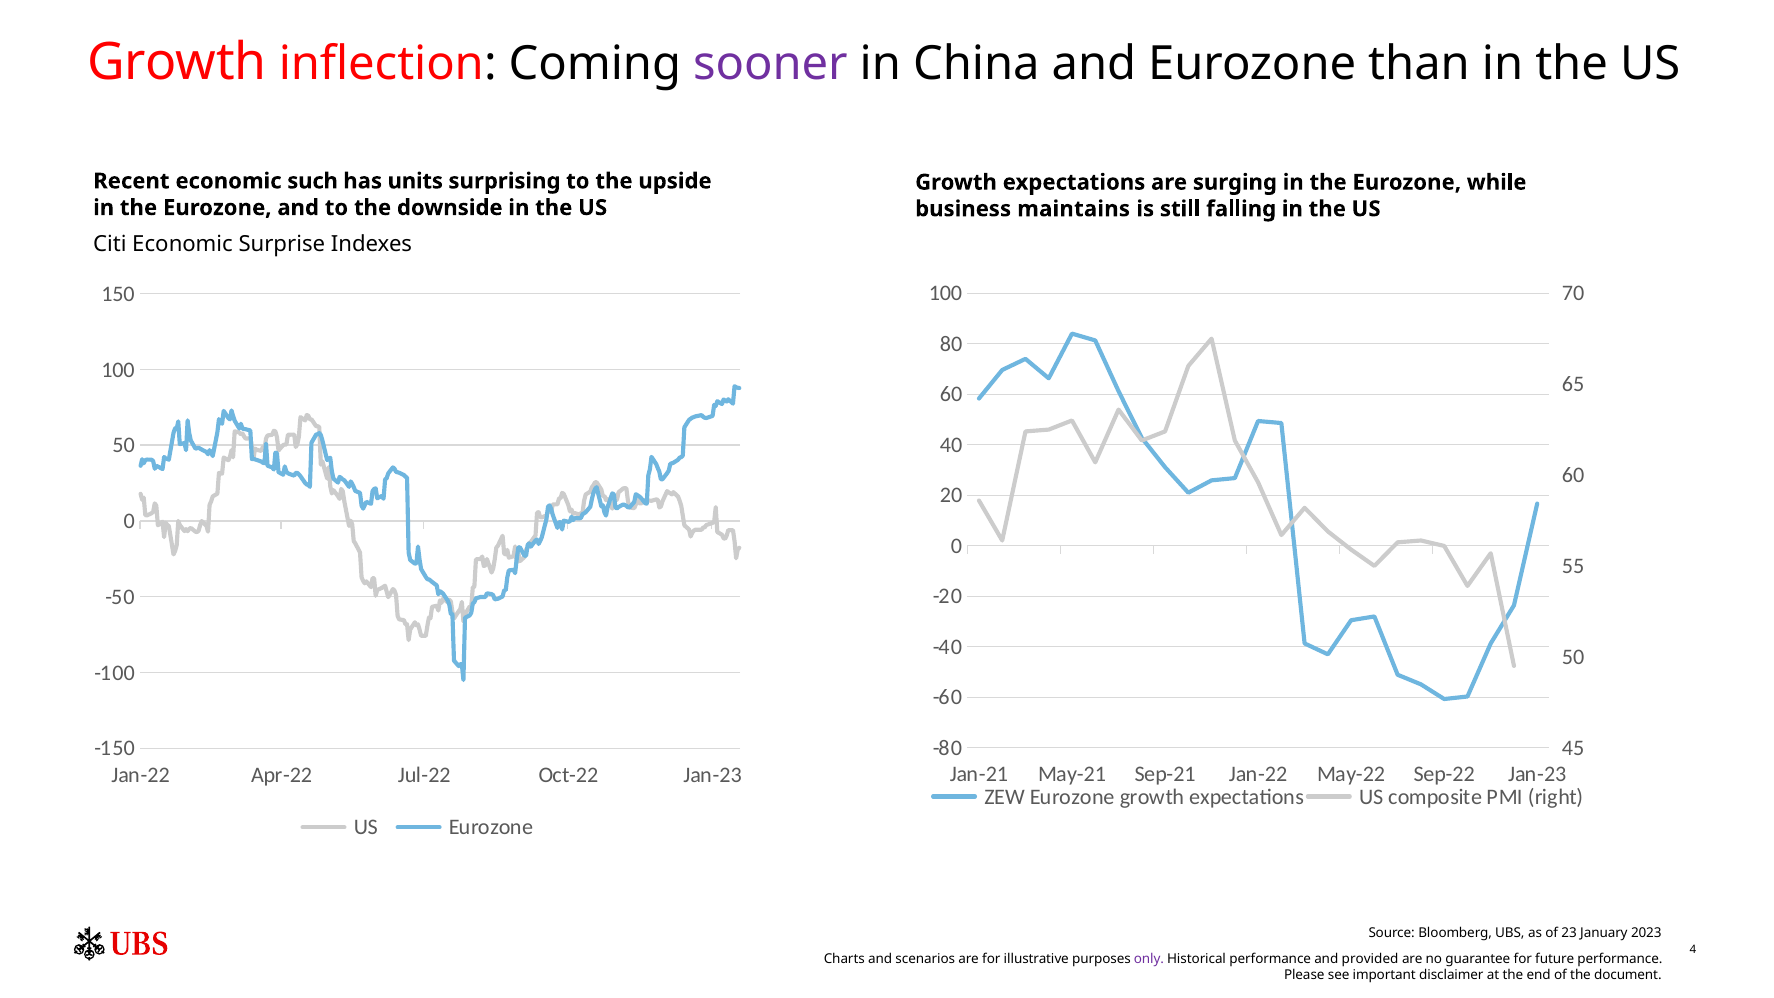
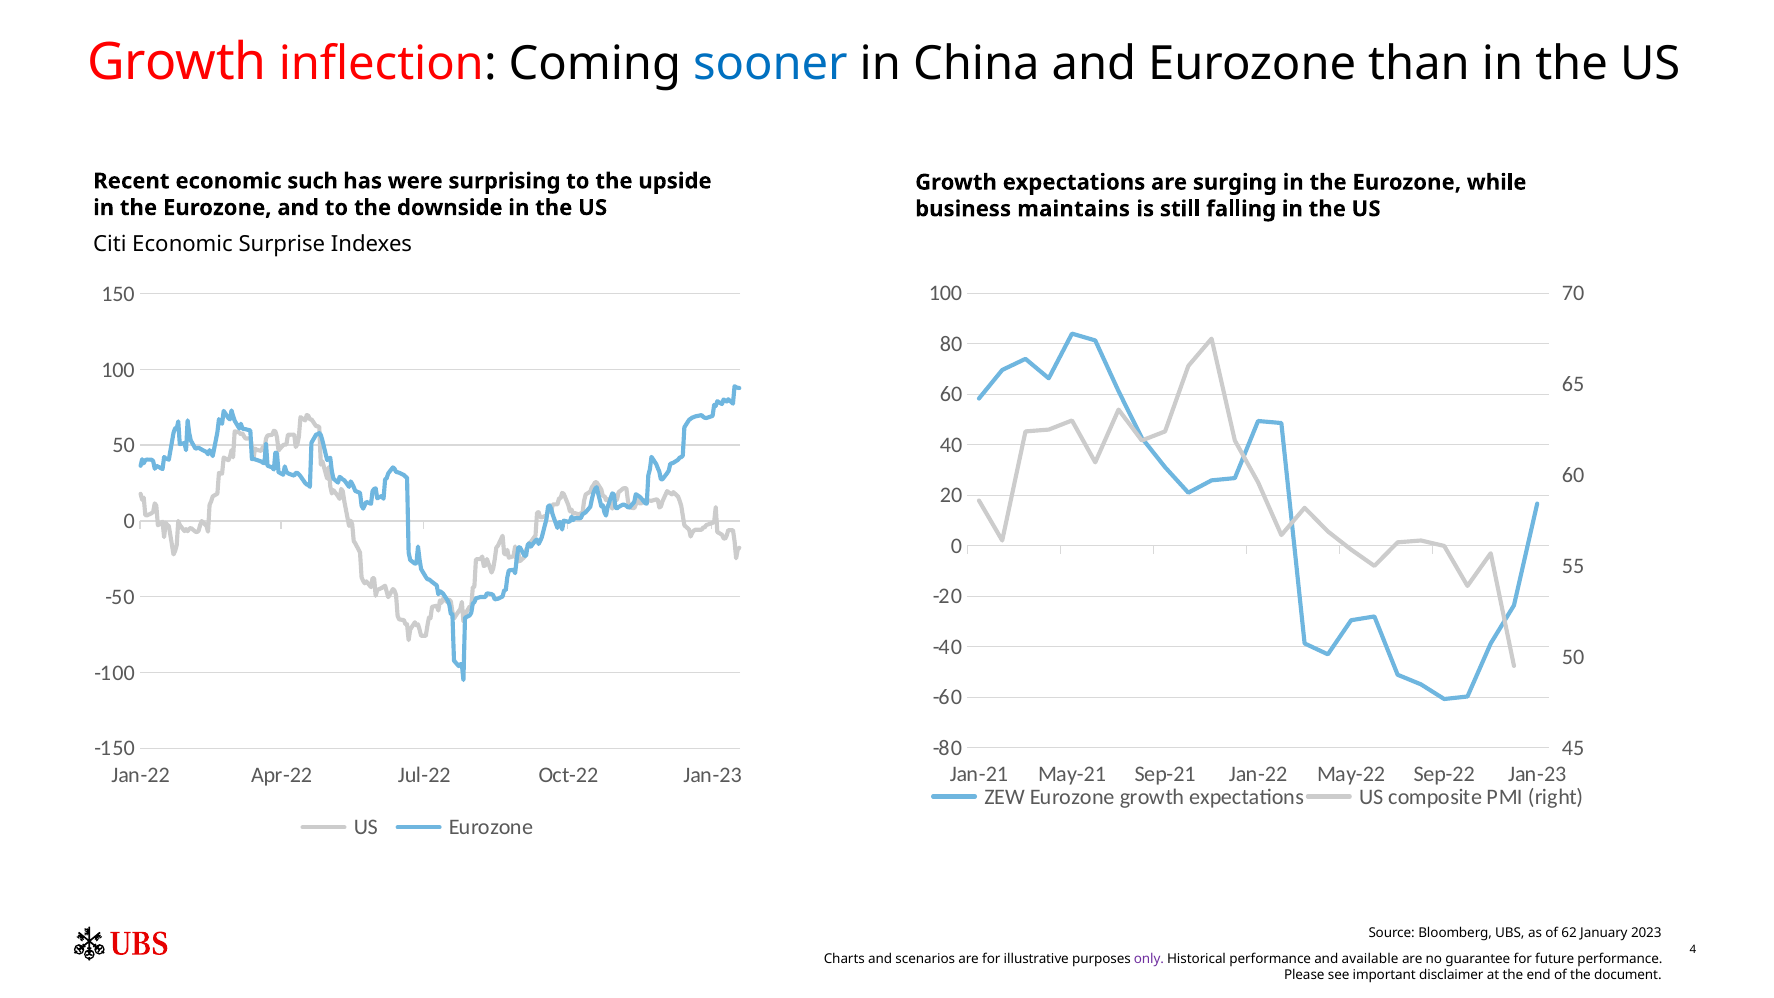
sooner colour: purple -> blue
units: units -> were
23: 23 -> 62
provided: provided -> available
